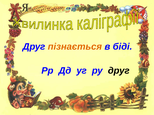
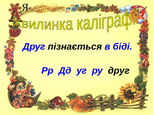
пізнається colour: orange -> black
